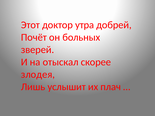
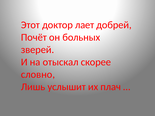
утра: утра -> лает
злодея: злодея -> словно
